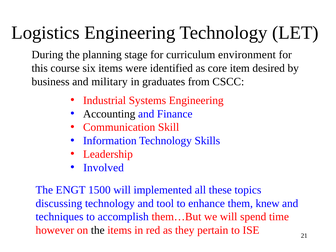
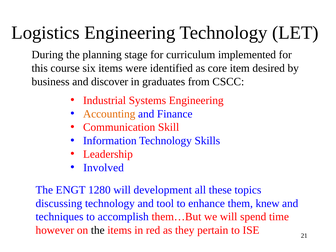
environment: environment -> implemented
military: military -> discover
Accounting colour: black -> orange
1500: 1500 -> 1280
implemented: implemented -> development
